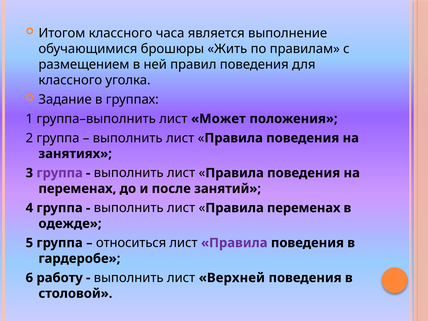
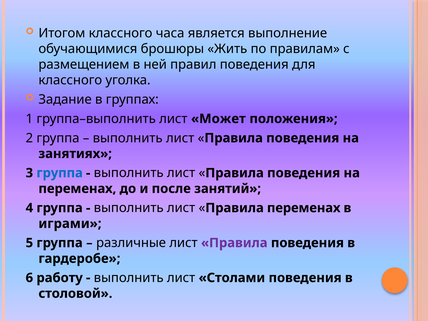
группа at (60, 173) colour: purple -> blue
одежде: одежде -> играми
относиться: относиться -> различные
Верхней: Верхней -> Столами
